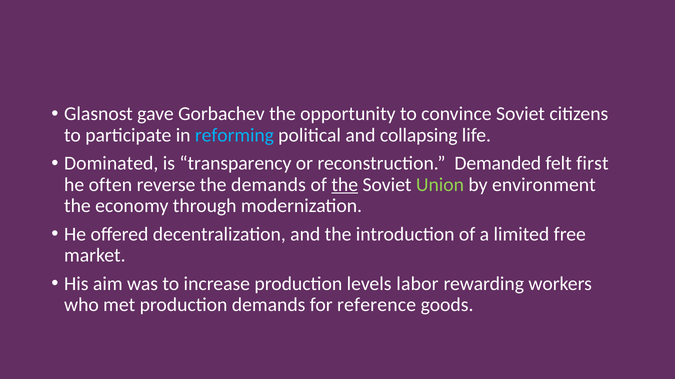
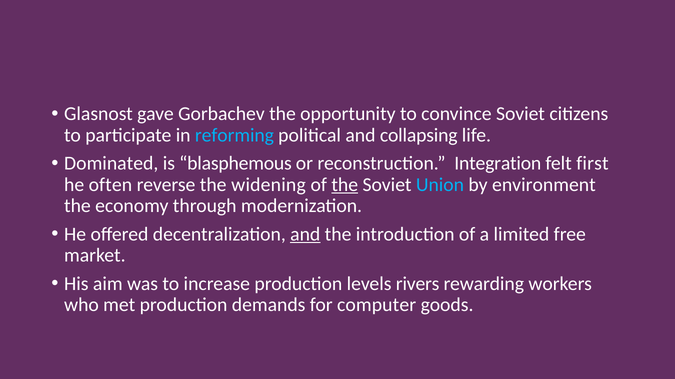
transparency: transparency -> blasphemous
Demanded: Demanded -> Integration
the demands: demands -> widening
Union colour: light green -> light blue
and at (305, 235) underline: none -> present
labor: labor -> rivers
reference: reference -> computer
